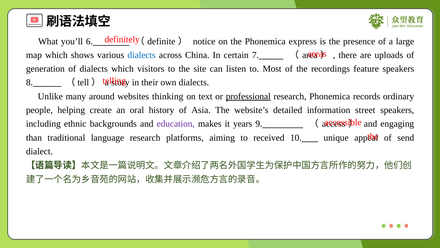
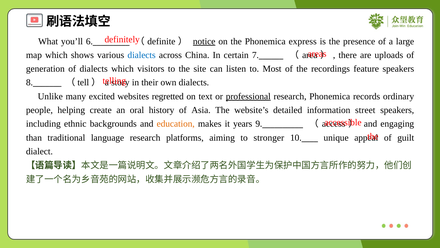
notice underline: none -> present
around: around -> excited
thinking: thinking -> regretted
education colour: purple -> orange
received: received -> stronger
send: send -> guilt
